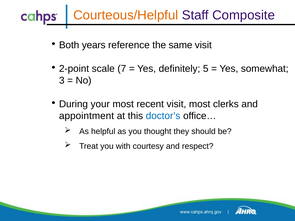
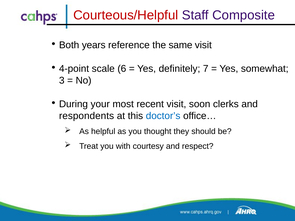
Courteous/Helpful colour: orange -> red
2-point: 2-point -> 4-point
7: 7 -> 6
5: 5 -> 7
visit most: most -> soon
appointment: appointment -> respondents
